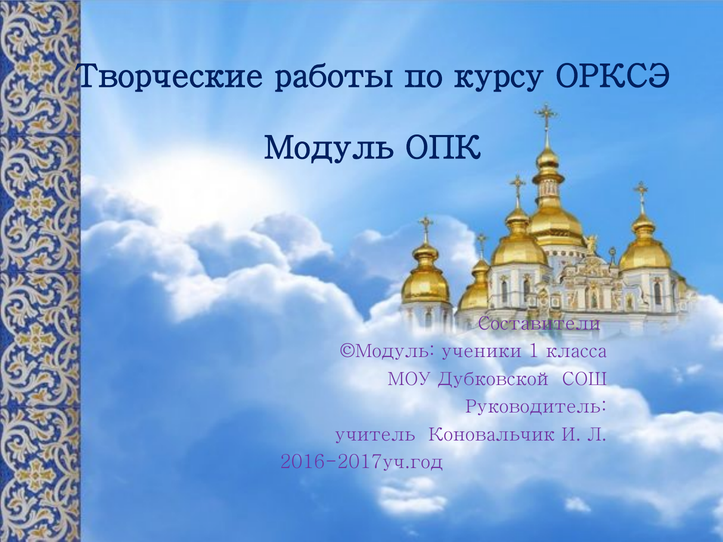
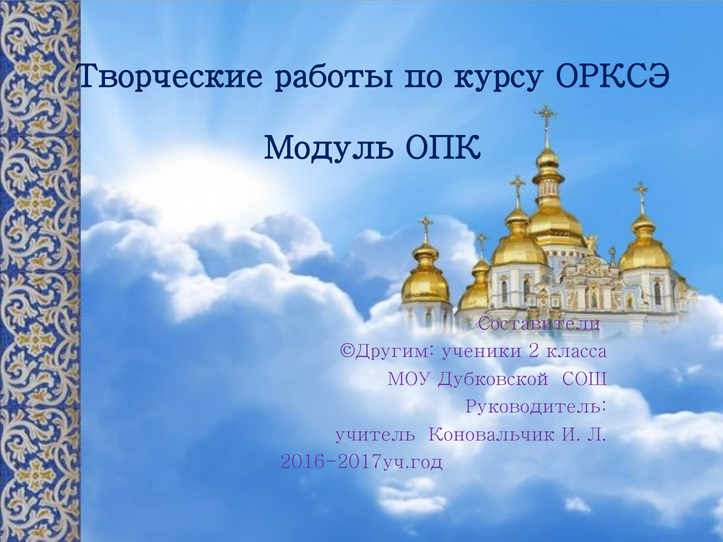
©Модуль: ©Модуль -> ©Другим
1: 1 -> 2
